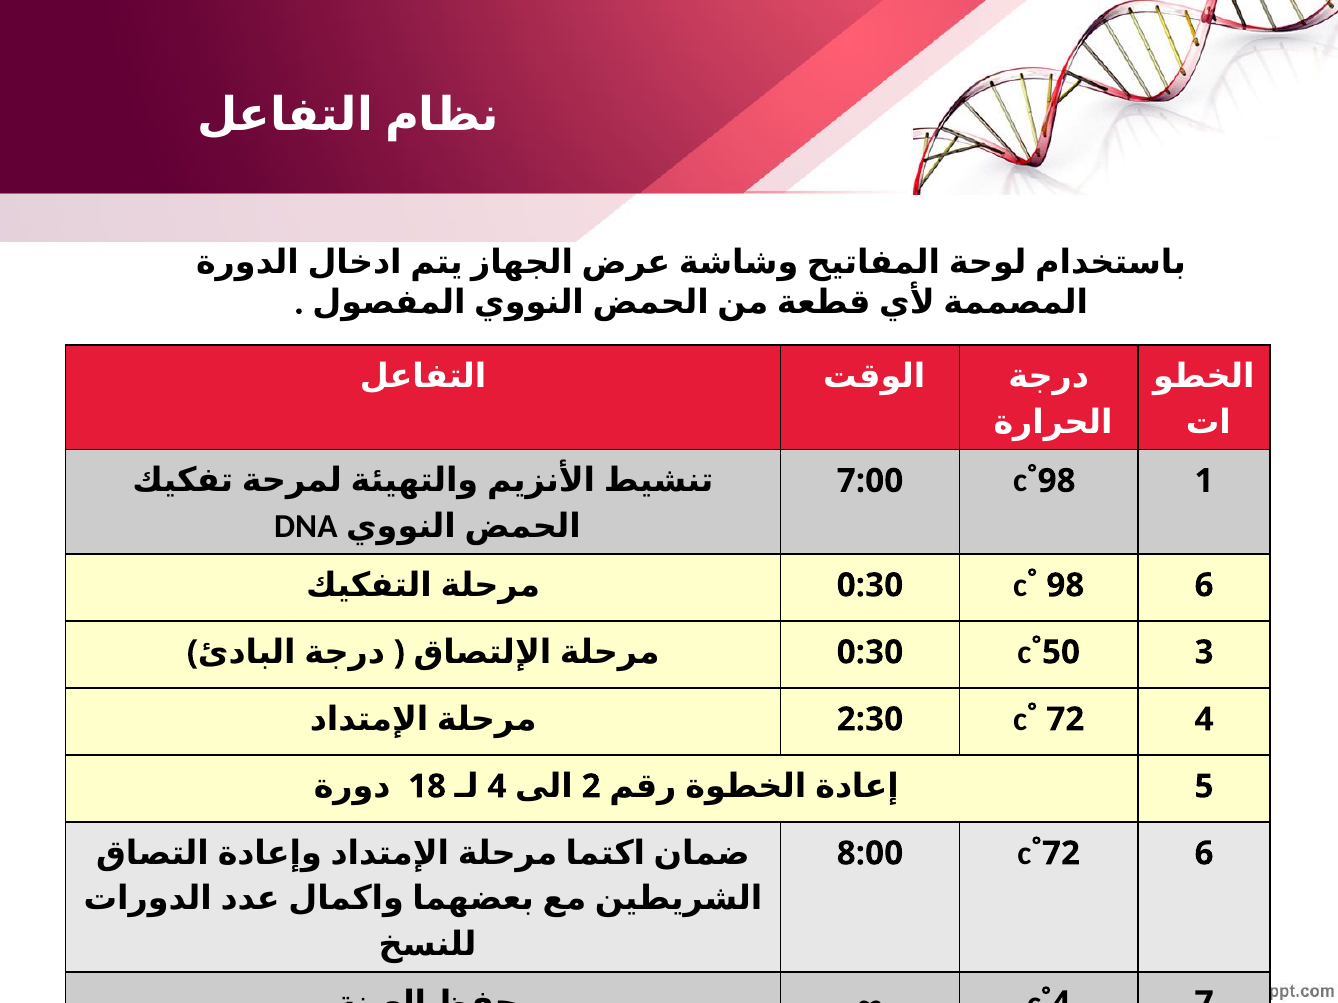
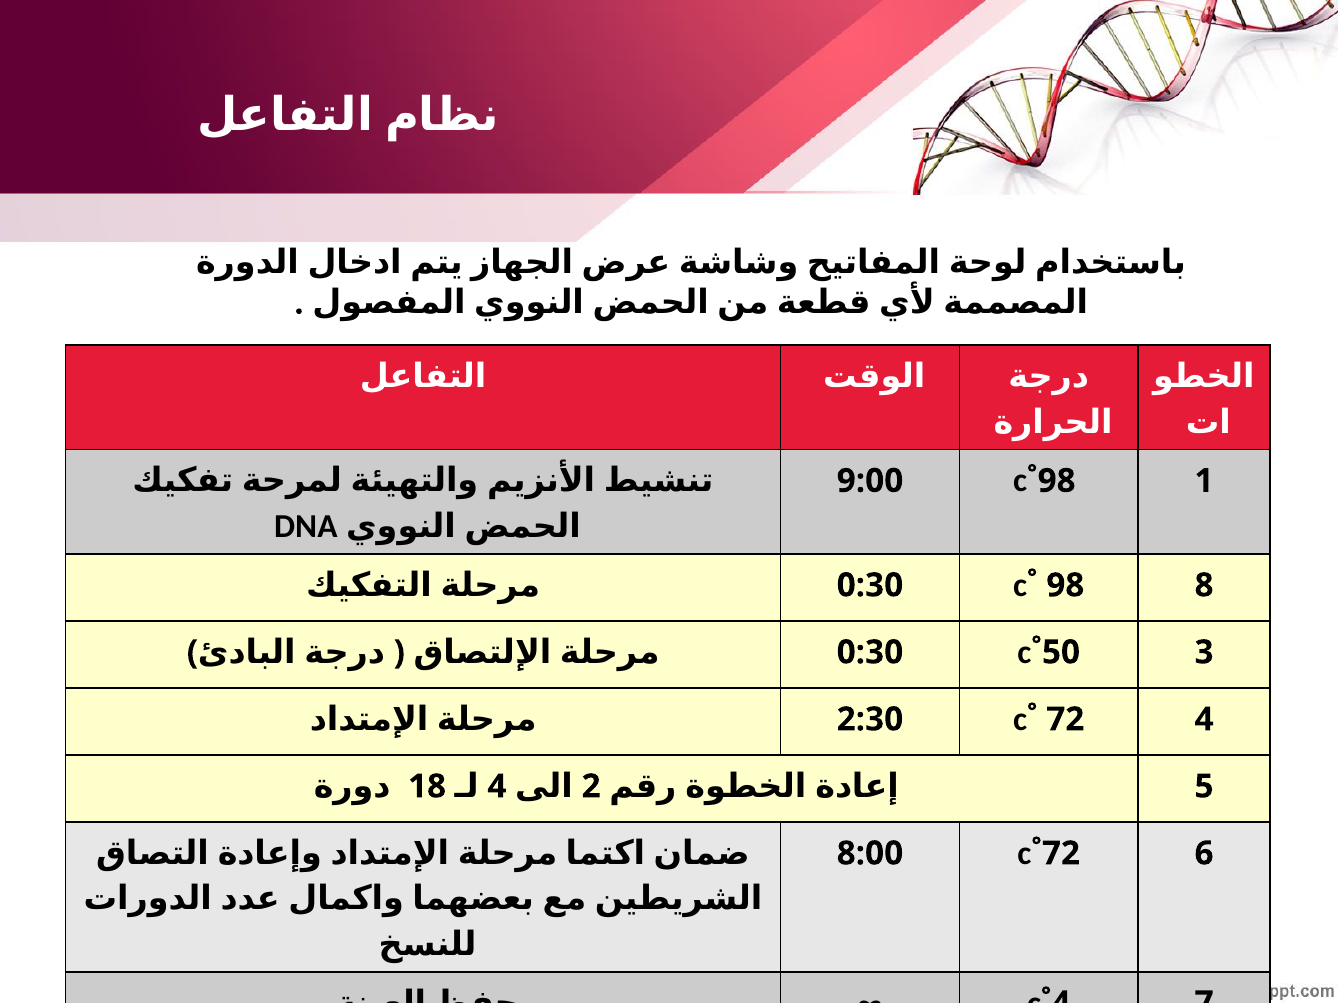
7:00: 7:00 -> 9:00
6 at (1204, 586): 6 -> 8
